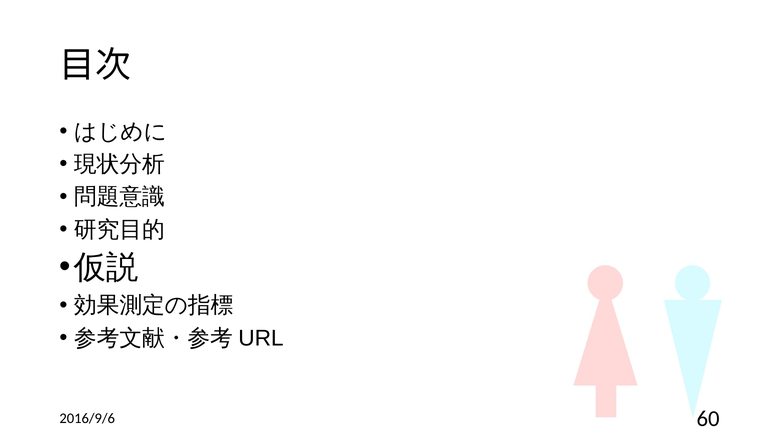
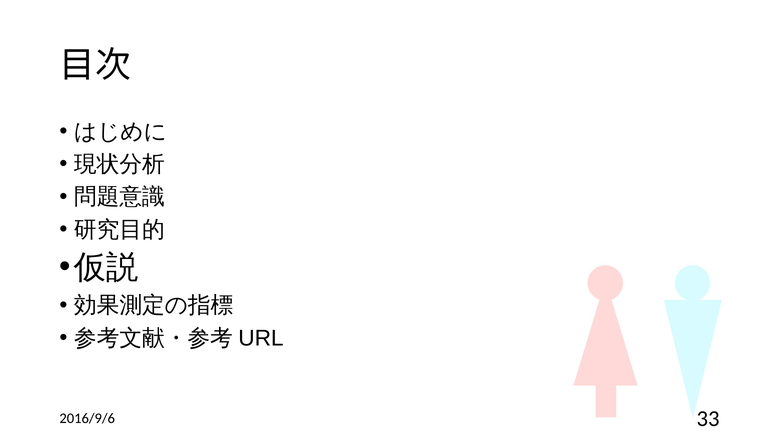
60: 60 -> 33
